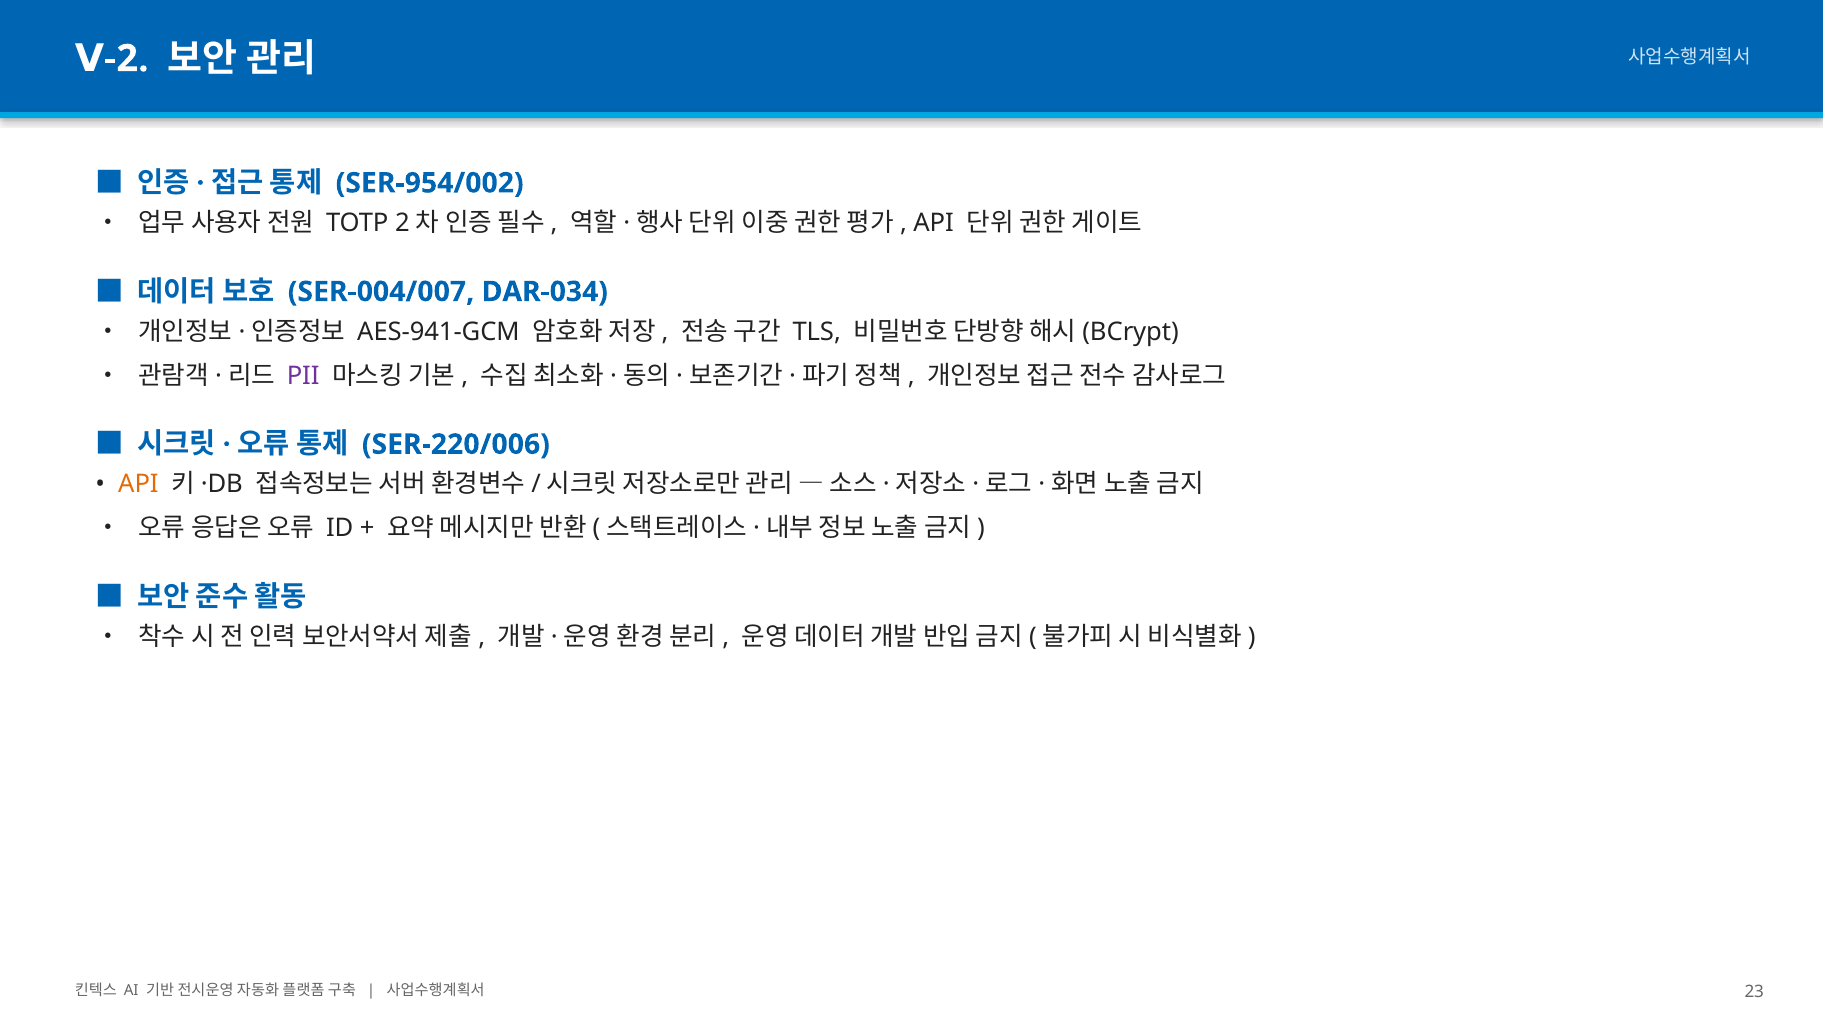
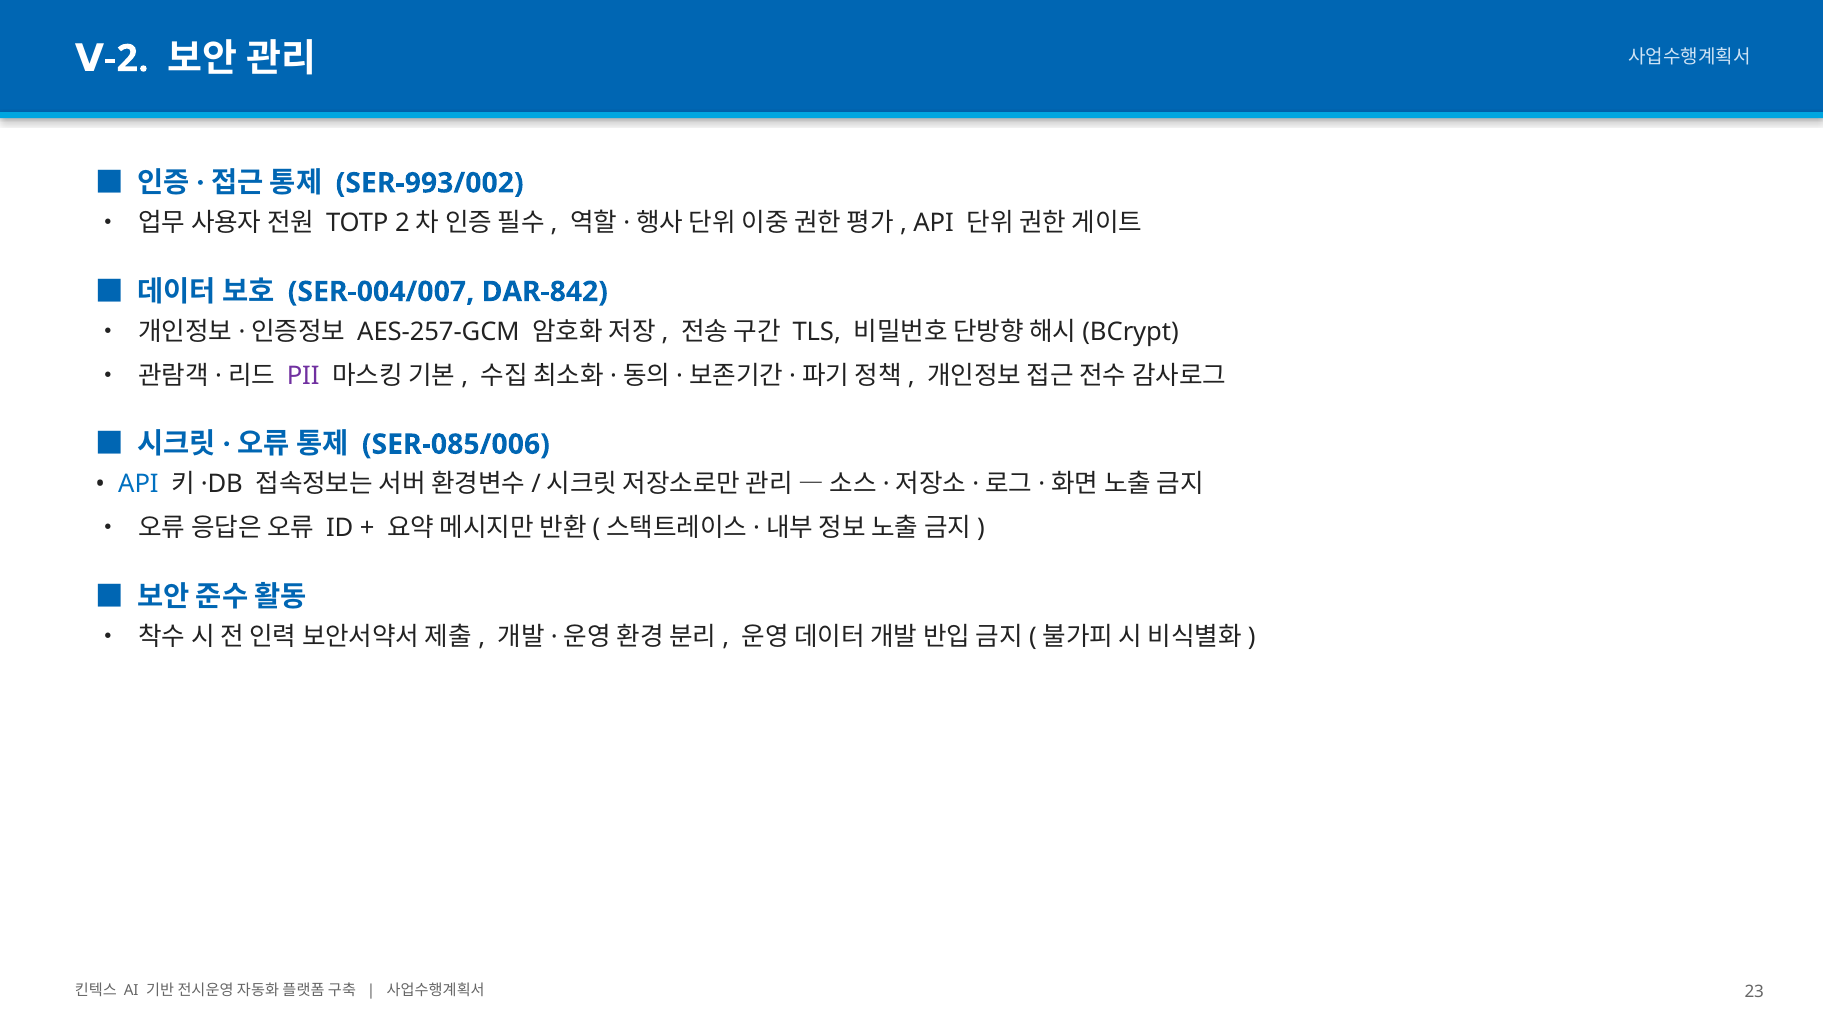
SER-954/002: SER-954/002 -> SER-993/002
DAR-034: DAR-034 -> DAR-842
AES-941-GCM: AES-941-GCM -> AES-257-GCM
SER-220/006: SER-220/006 -> SER-085/006
API at (138, 484) colour: orange -> blue
